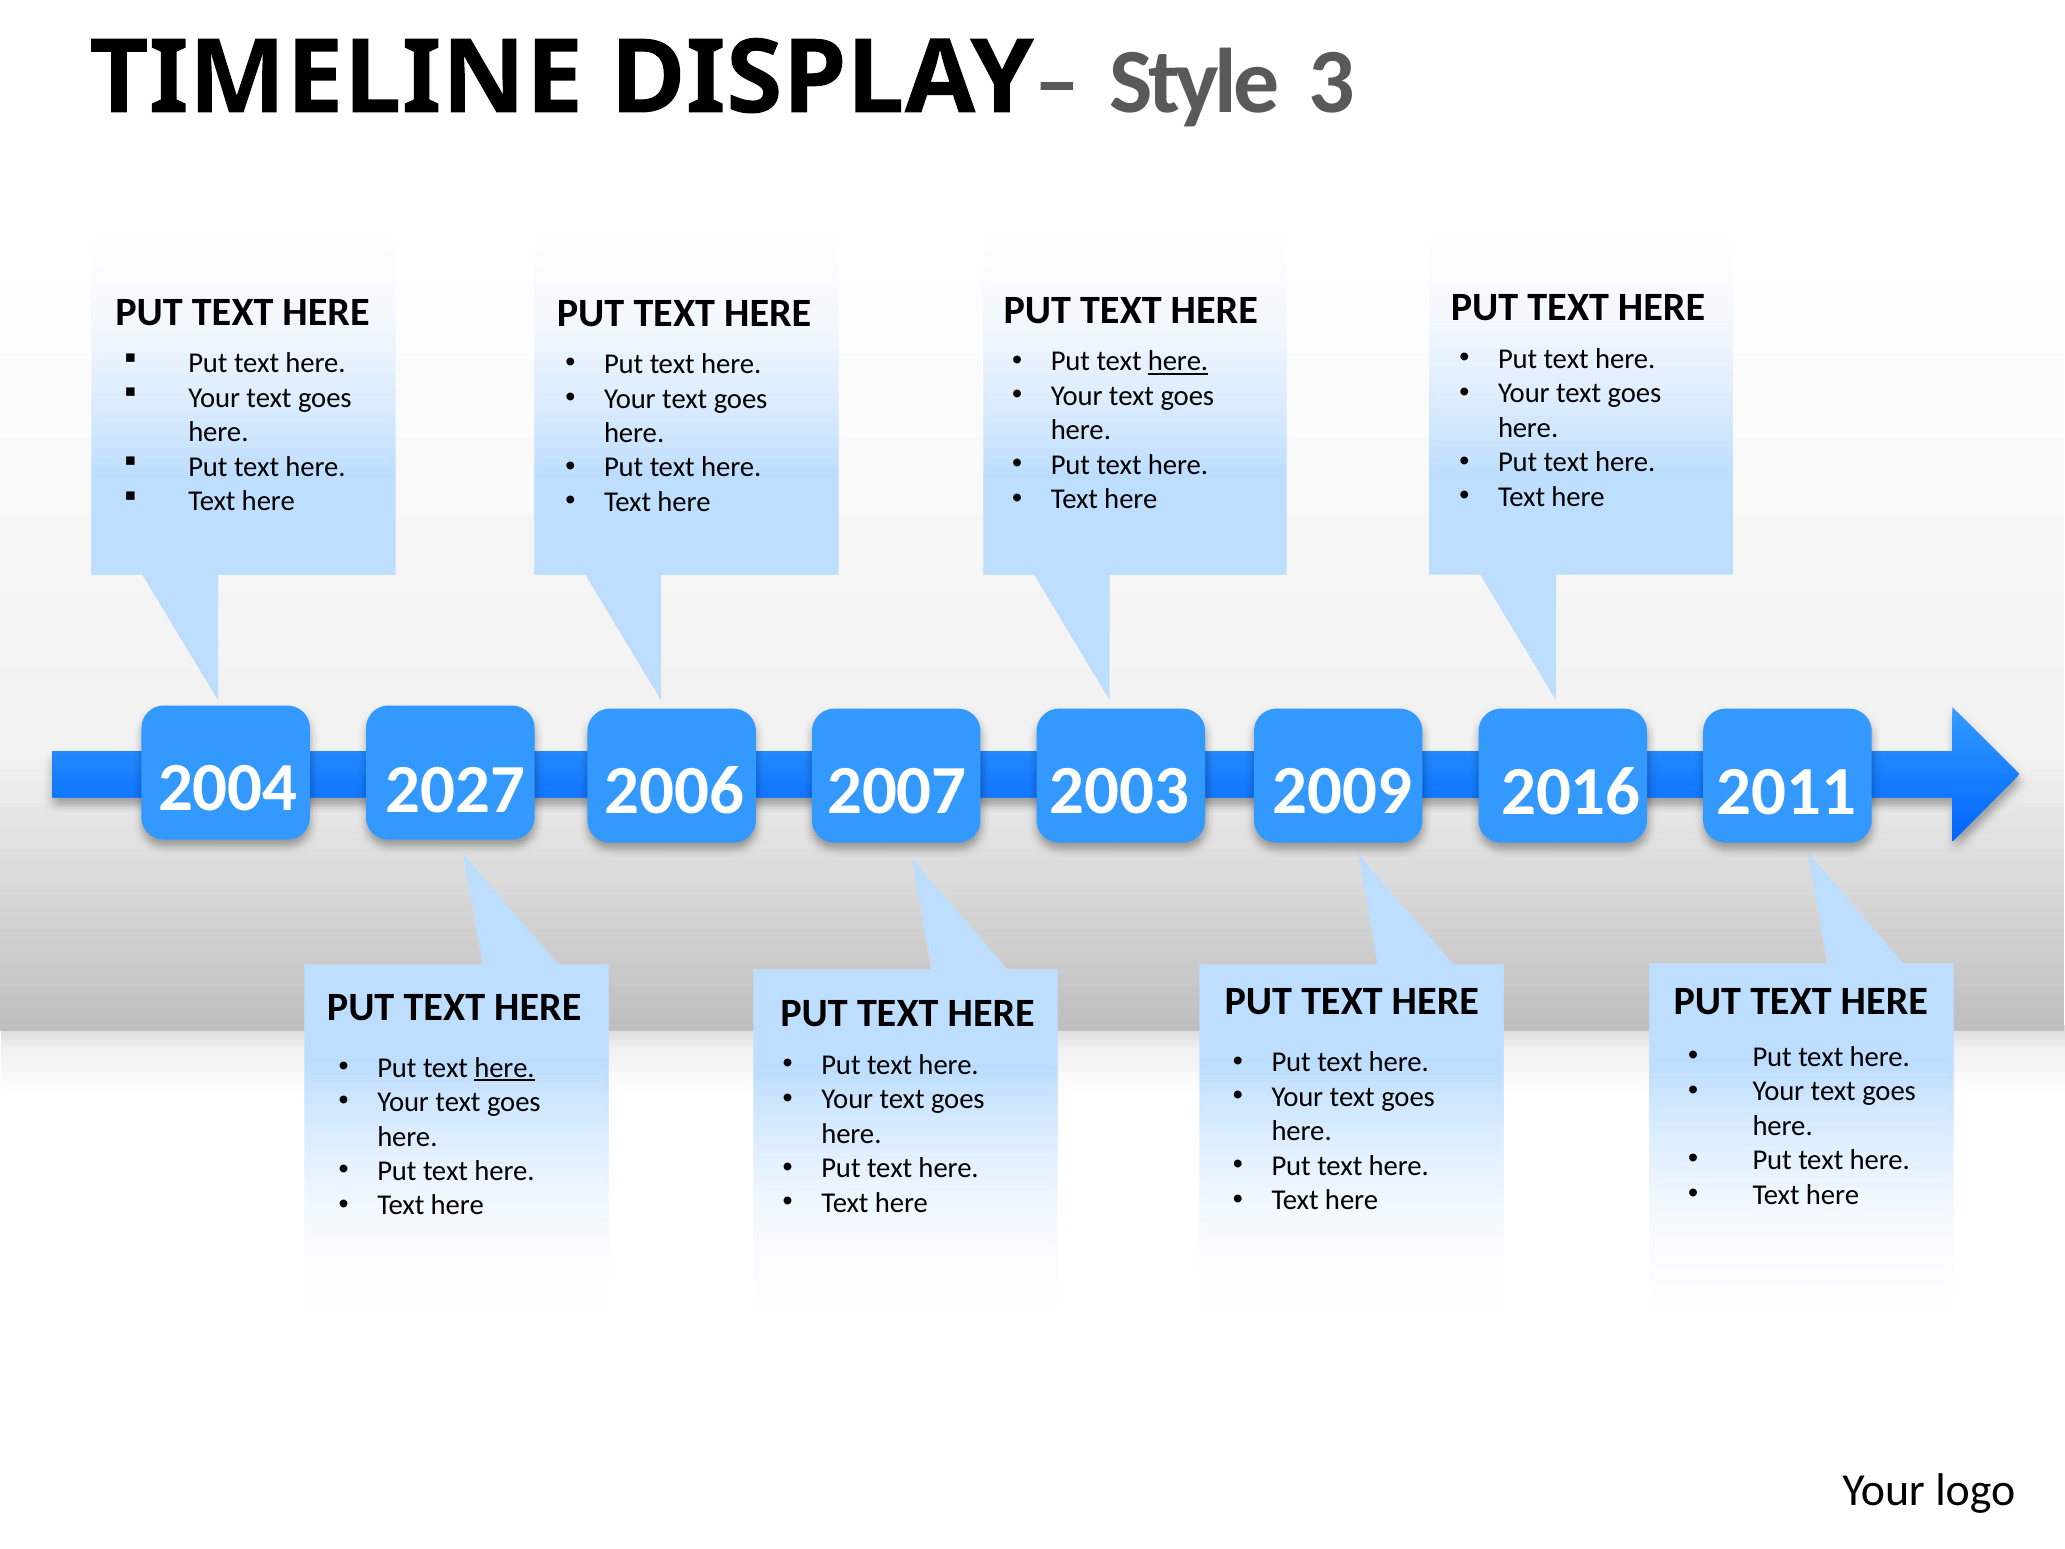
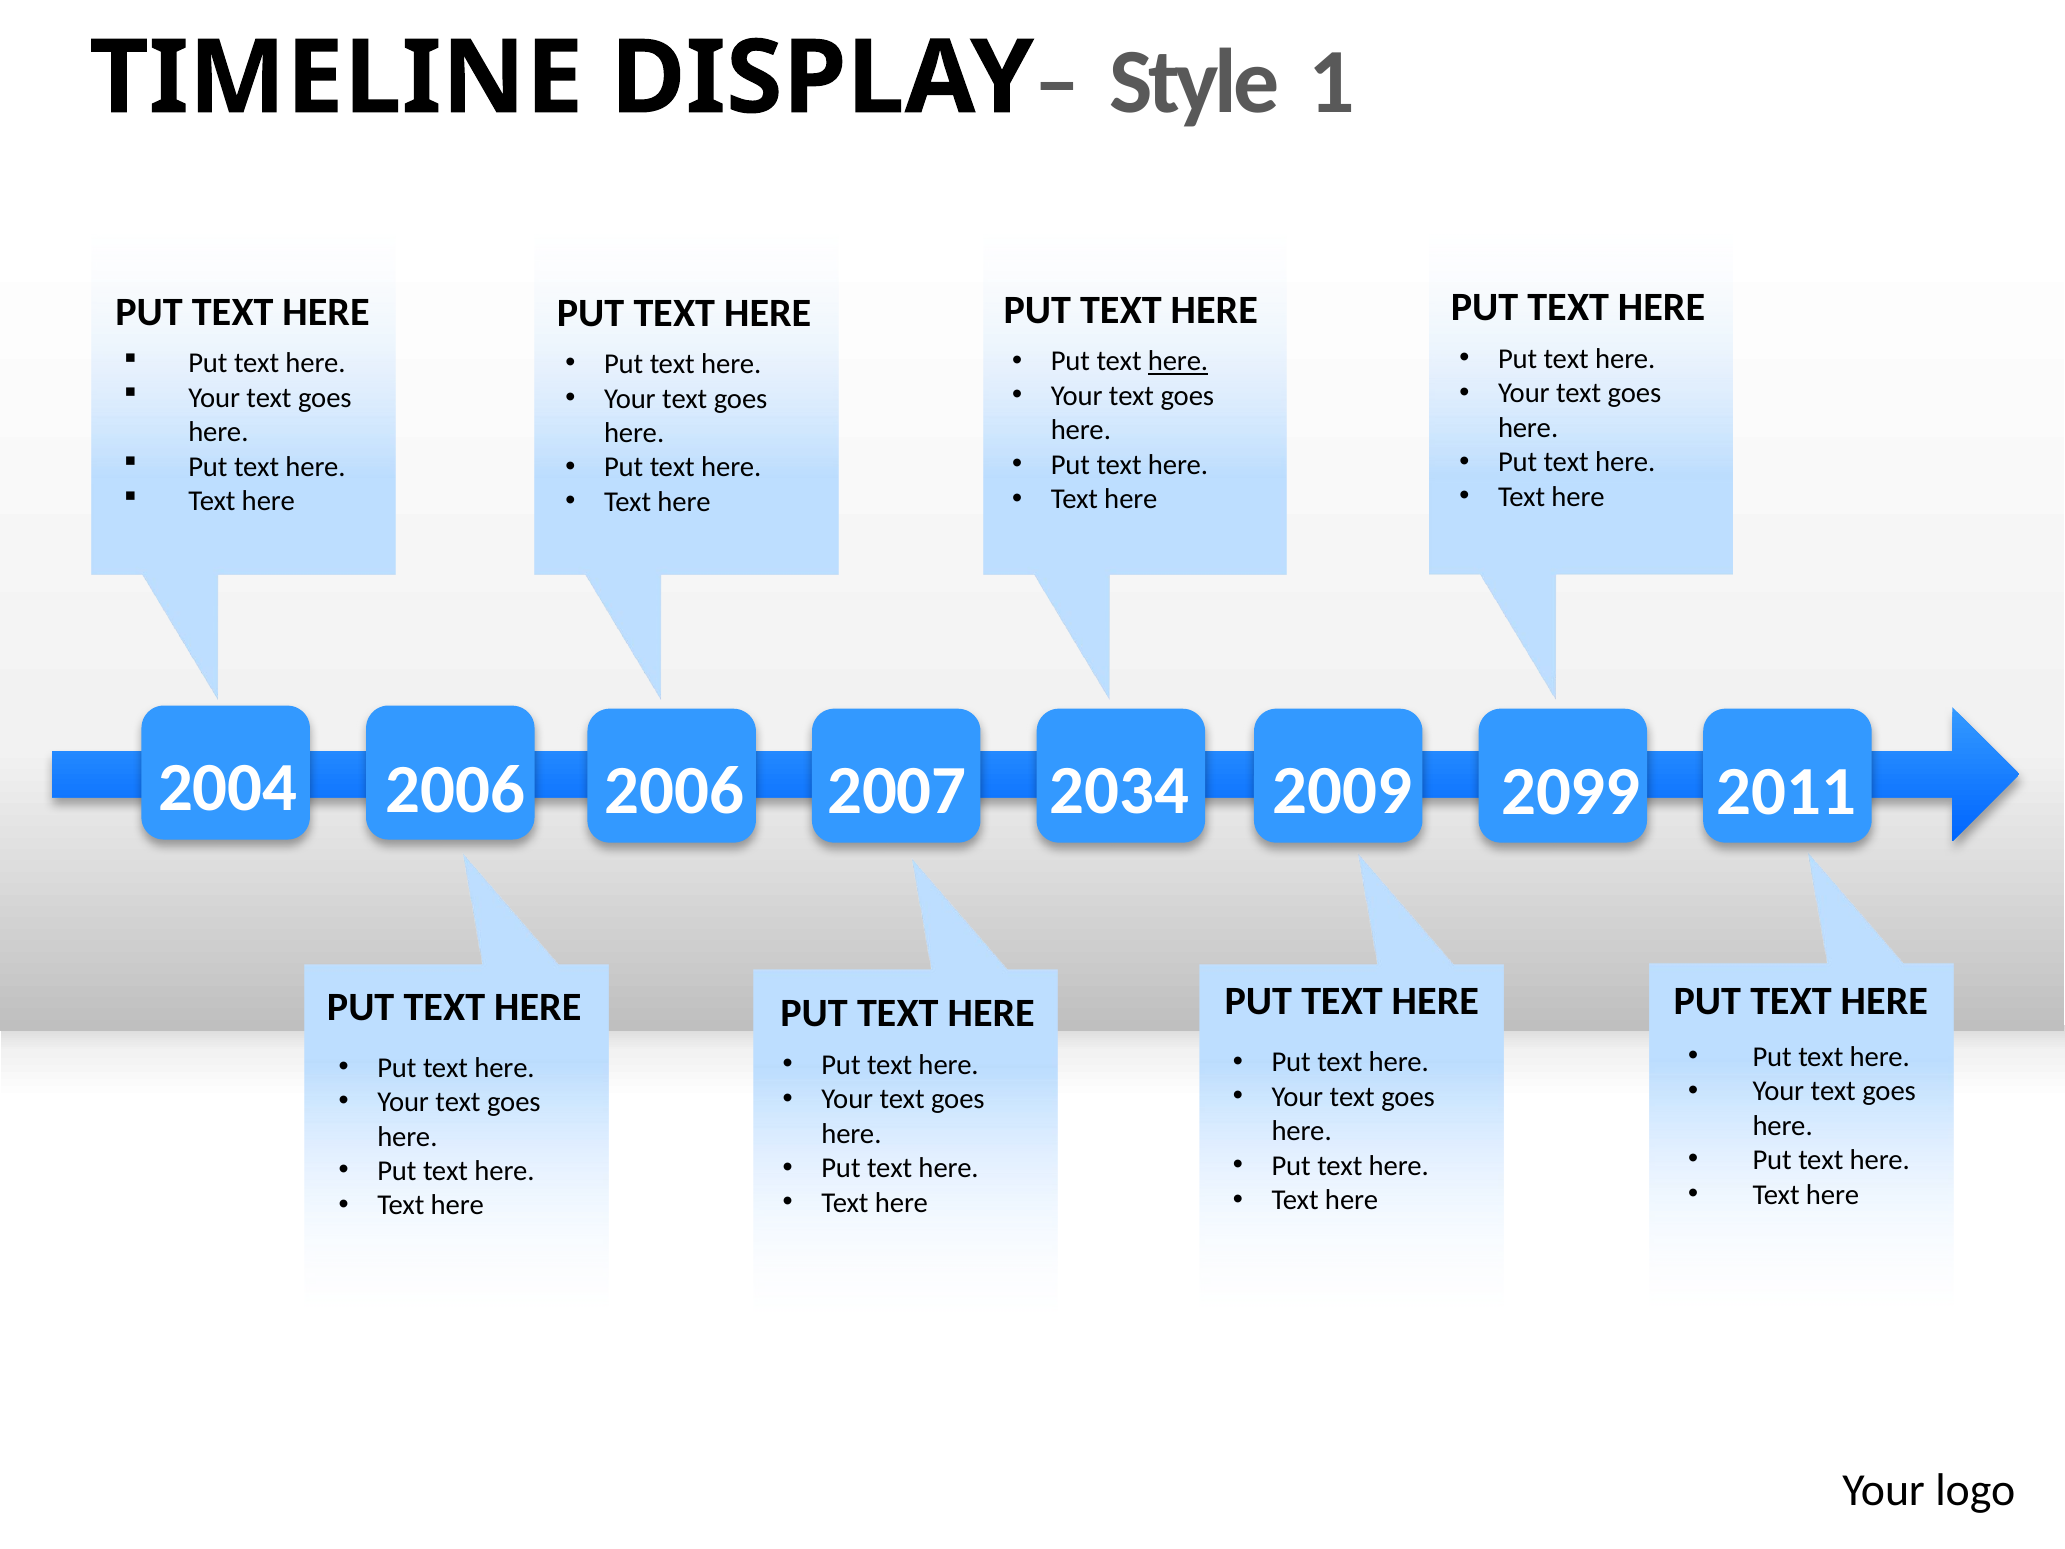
3: 3 -> 1
2004 2027: 2027 -> 2006
2003: 2003 -> 2034
2016: 2016 -> 2099
here at (505, 1067) underline: present -> none
